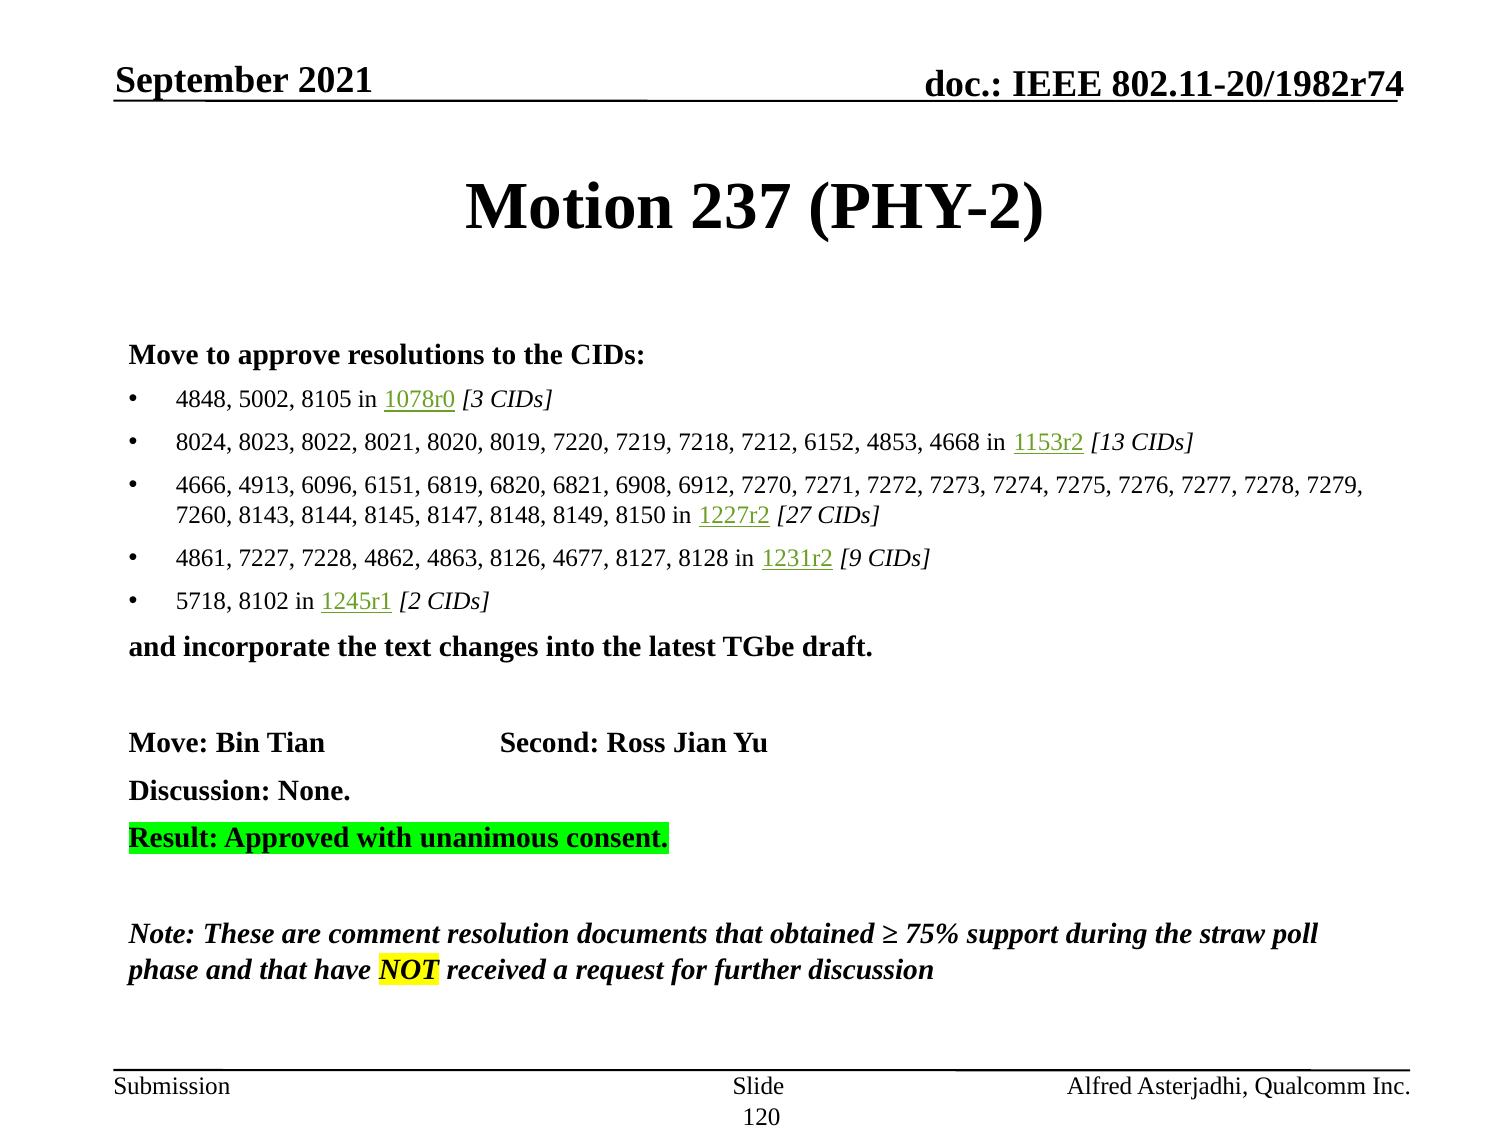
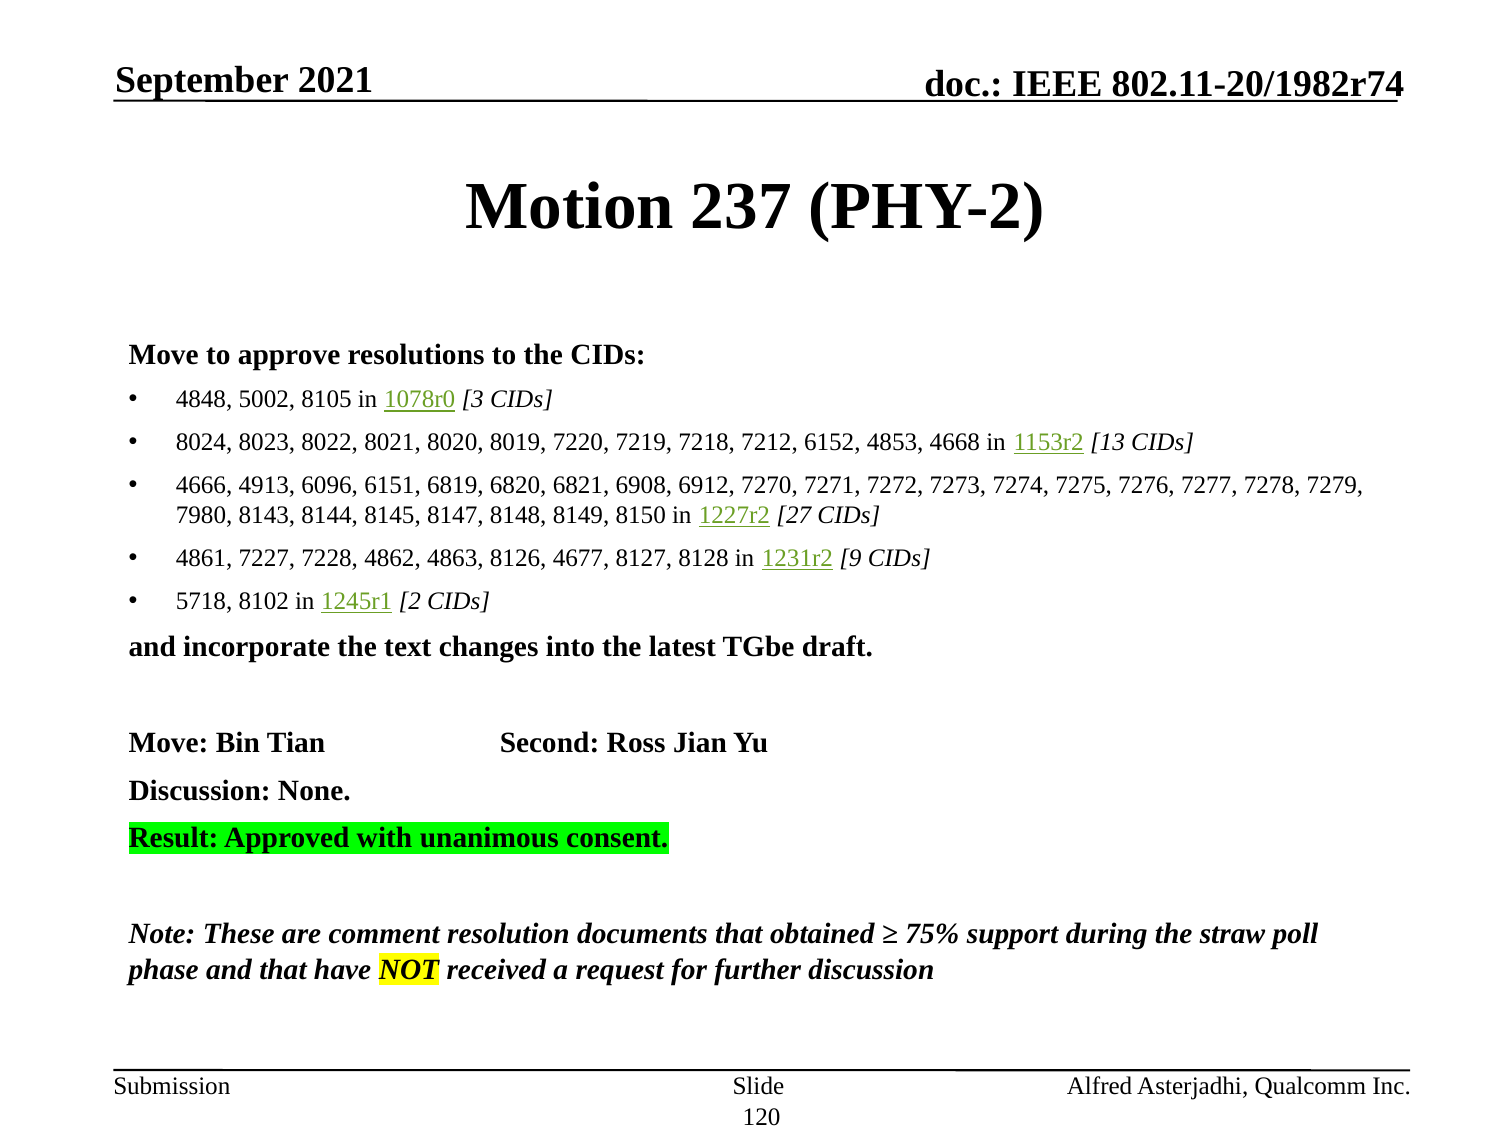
7260: 7260 -> 7980
